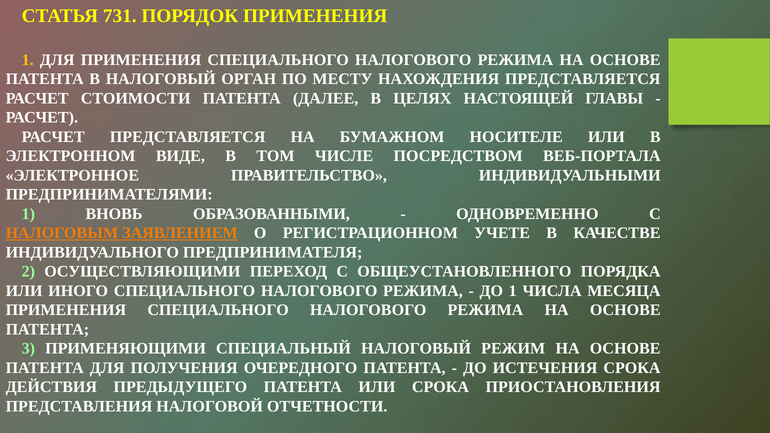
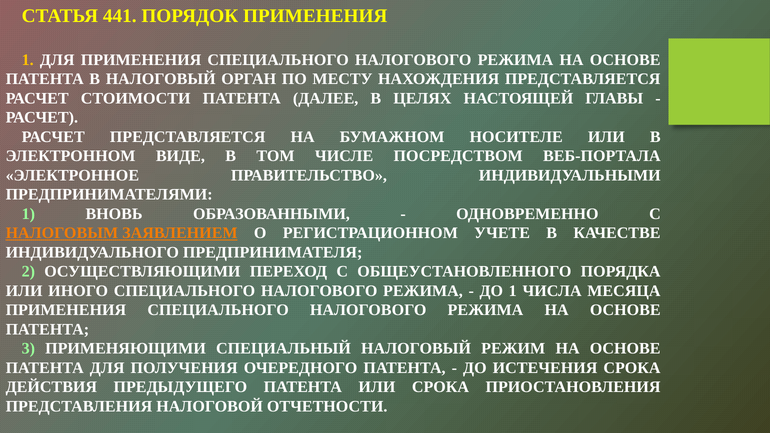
731: 731 -> 441
